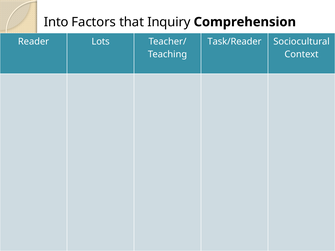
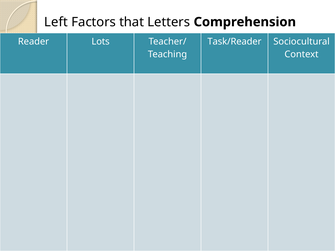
Into: Into -> Left
Inquiry: Inquiry -> Letters
